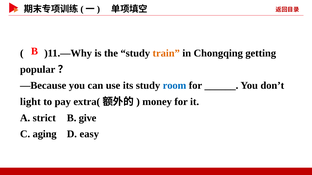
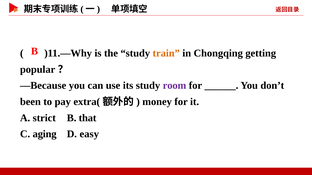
room colour: blue -> purple
light: light -> been
give: give -> that
